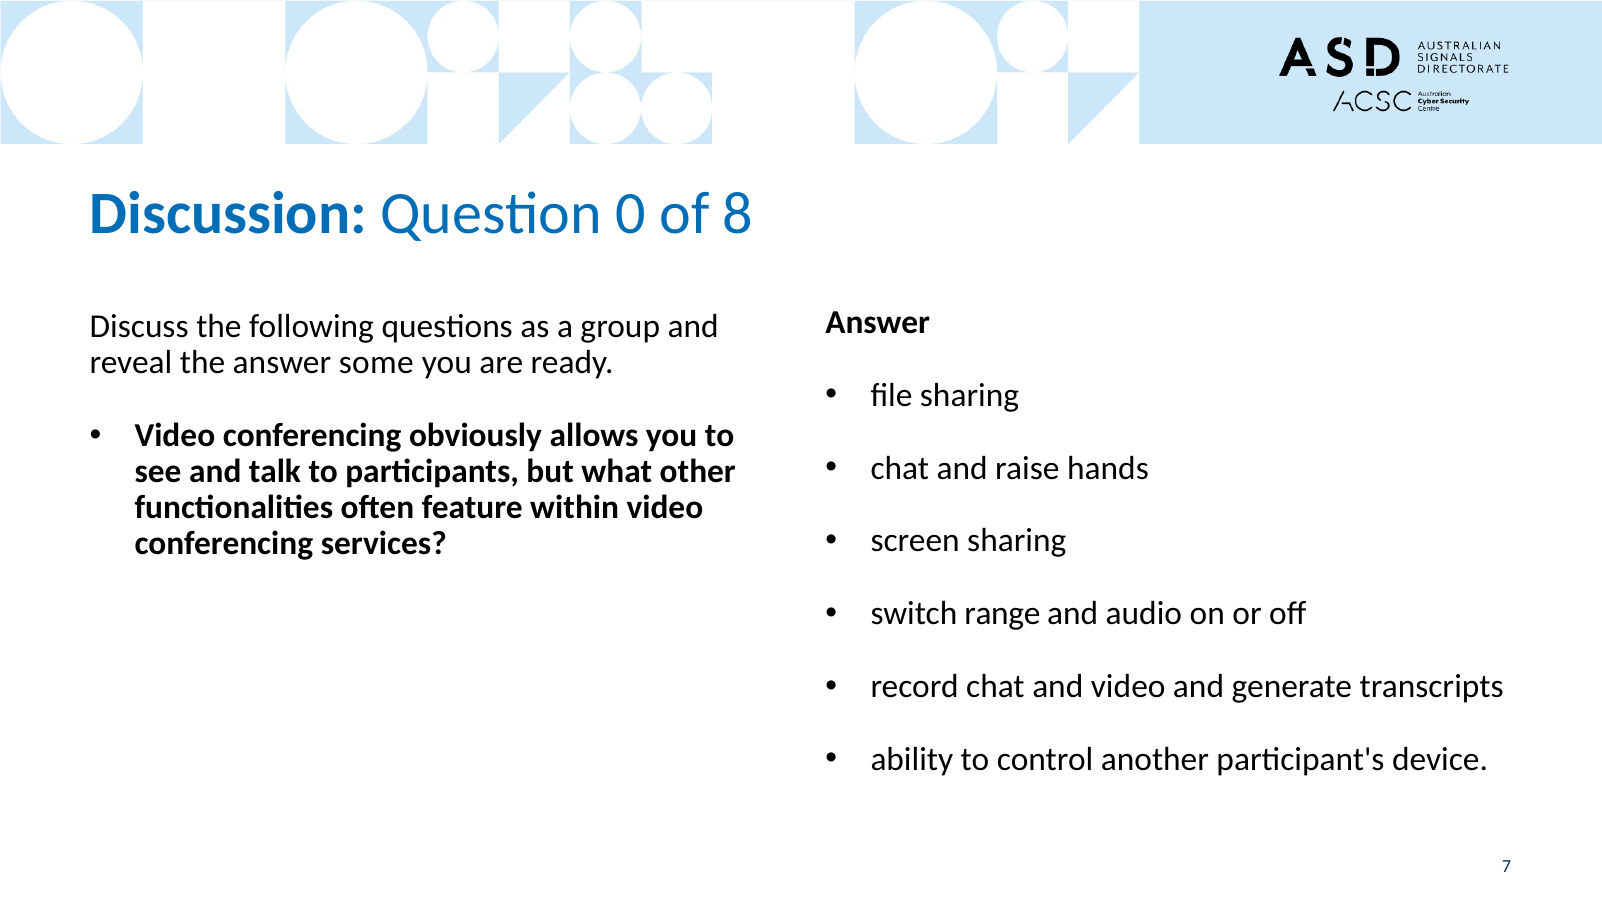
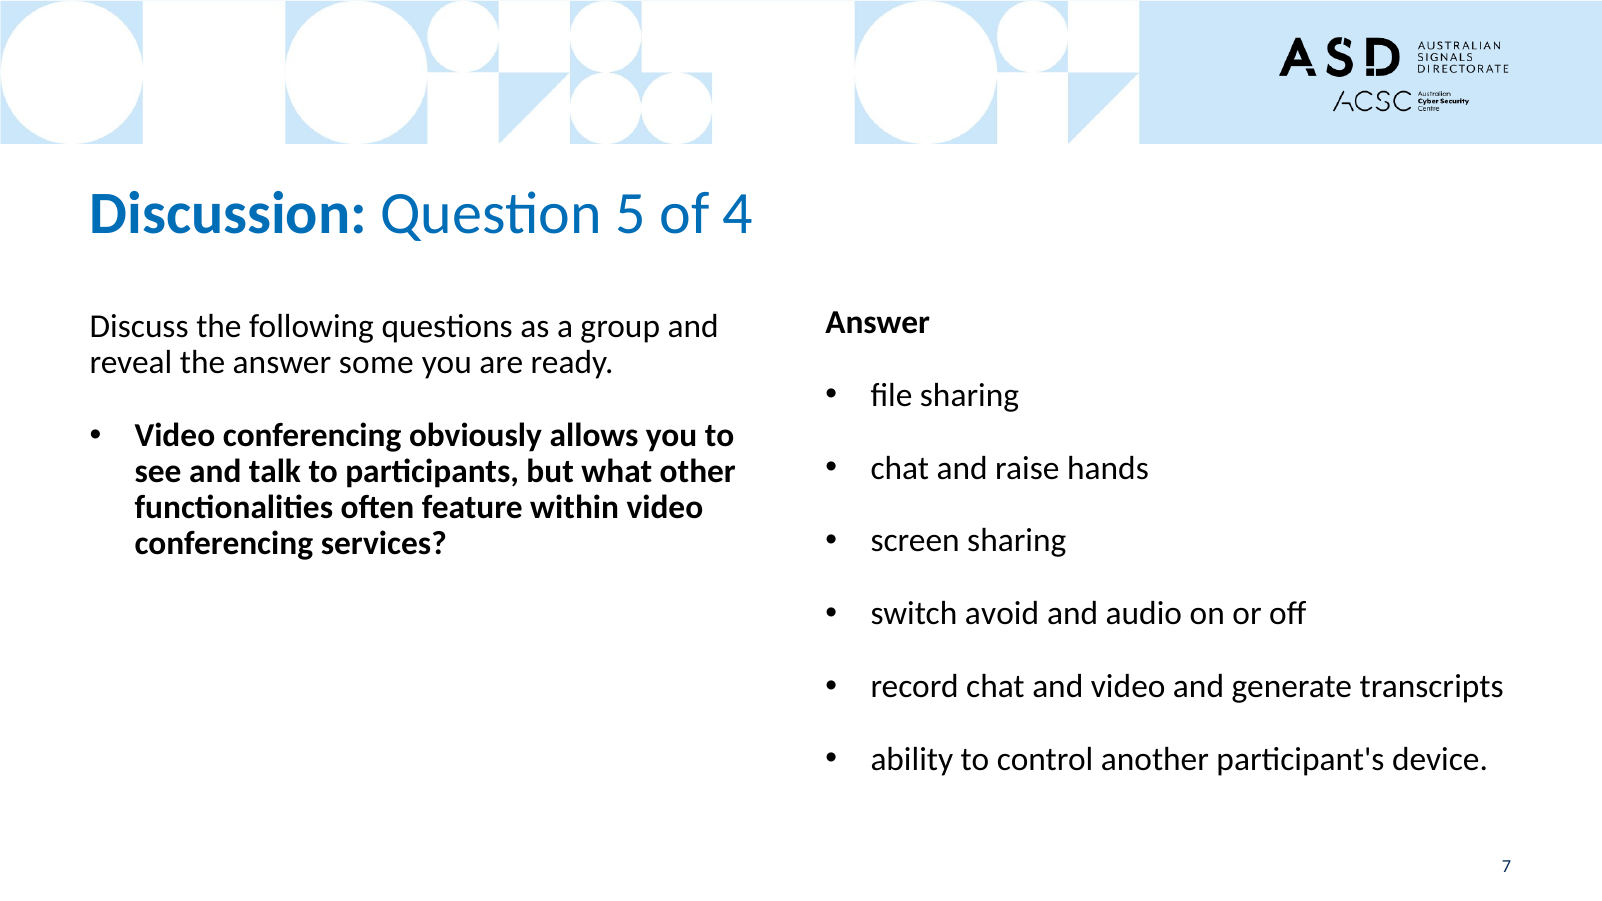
0: 0 -> 5
8: 8 -> 4
range: range -> avoid
